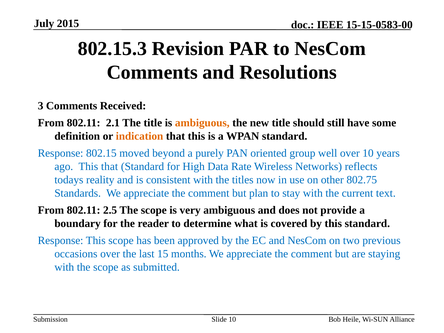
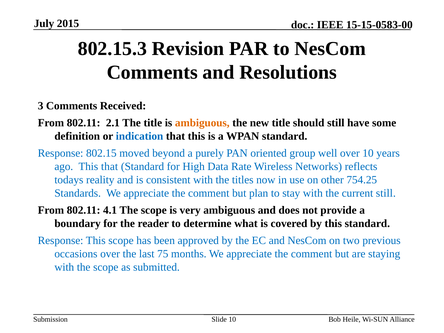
indication colour: orange -> blue
802.75: 802.75 -> 754.25
current text: text -> still
2.5: 2.5 -> 4.1
15: 15 -> 75
